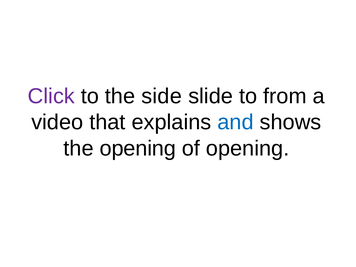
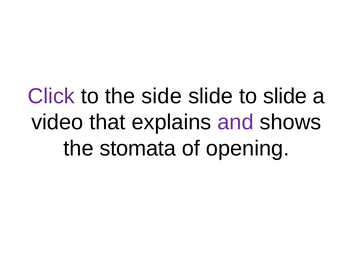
to from: from -> slide
and colour: blue -> purple
the opening: opening -> stomata
